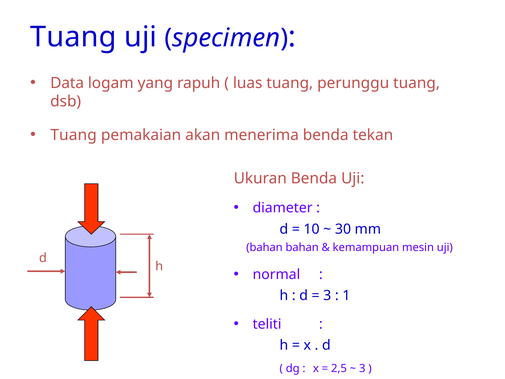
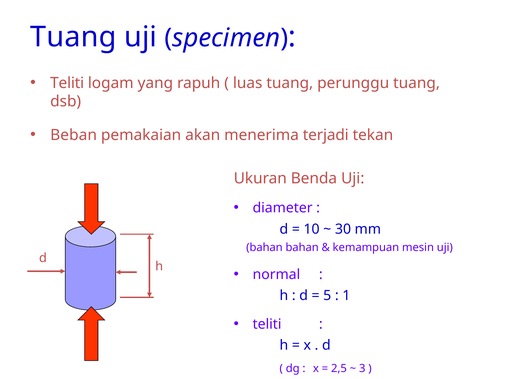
Data at (67, 83): Data -> Teliti
Tuang at (74, 135): Tuang -> Beban
menerima benda: benda -> terjadi
3 at (327, 295): 3 -> 5
